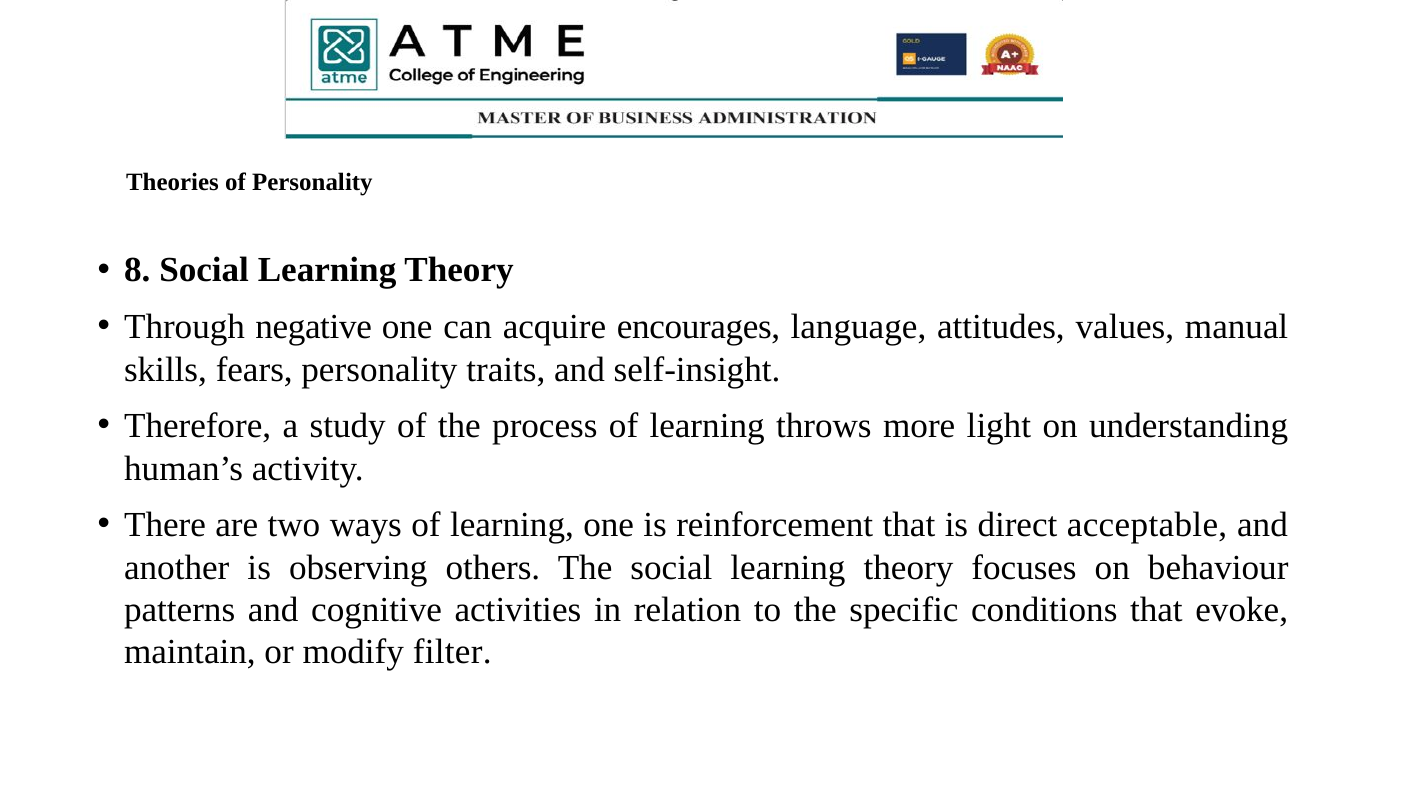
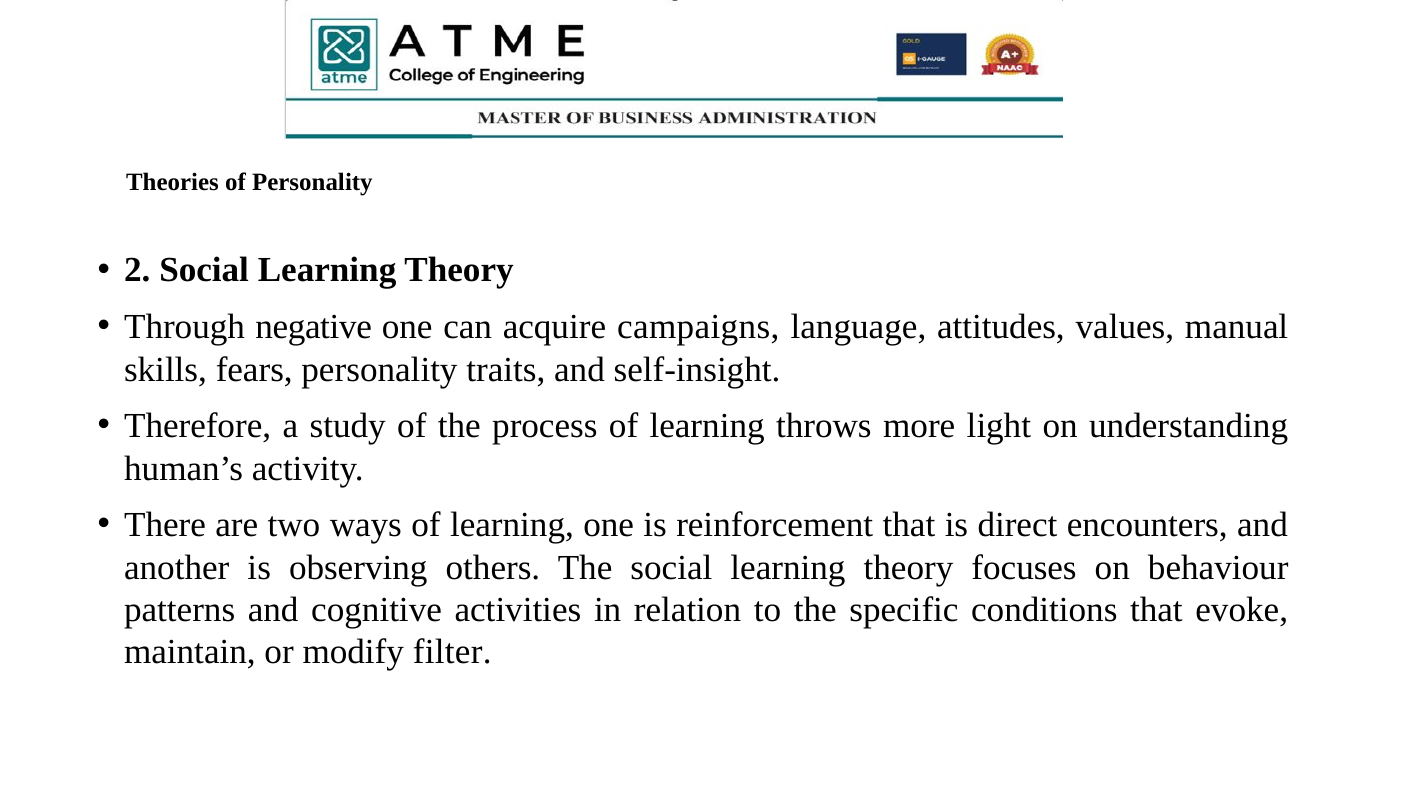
8: 8 -> 2
encourages: encourages -> campaigns
acceptable: acceptable -> encounters
